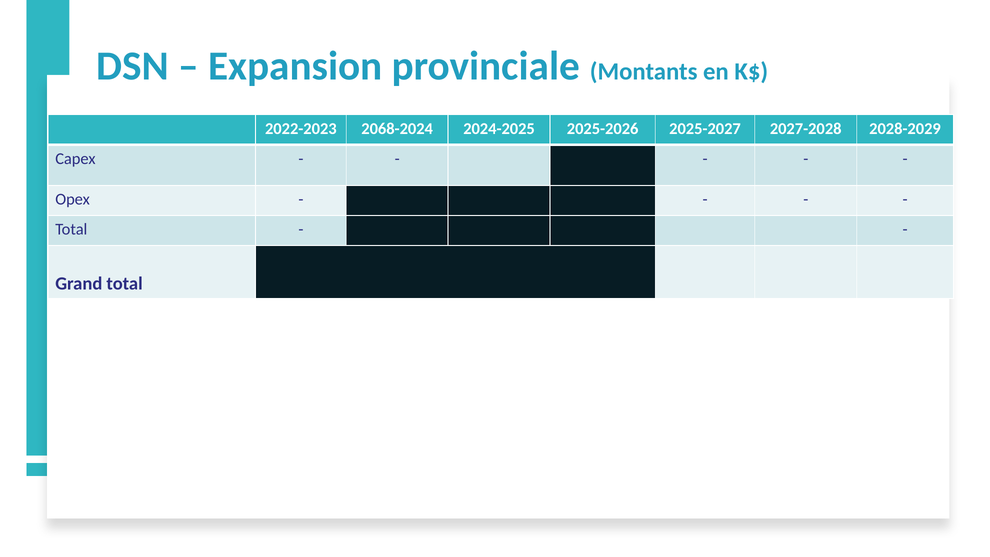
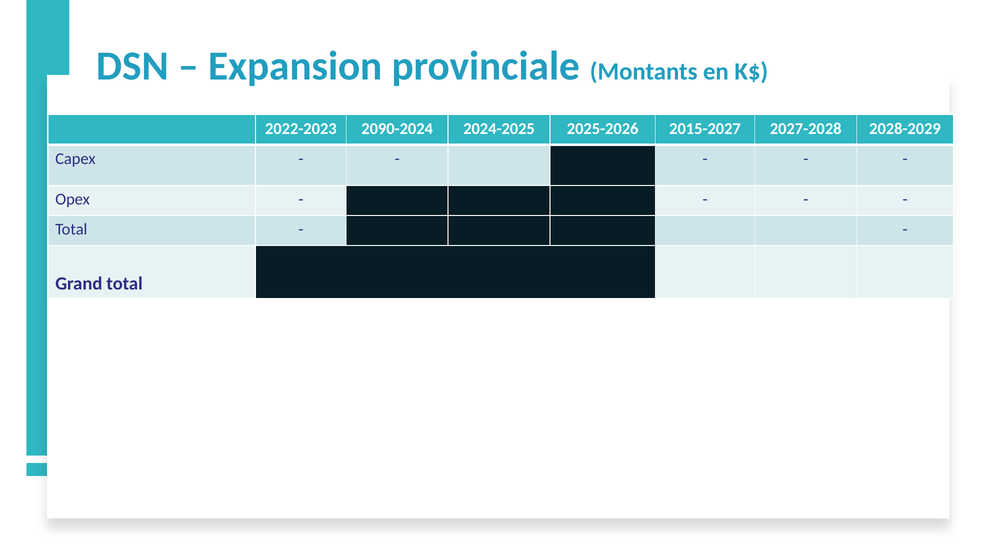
2068-2024: 2068-2024 -> 2090-2024
2025-2027: 2025-2027 -> 2015-2027
